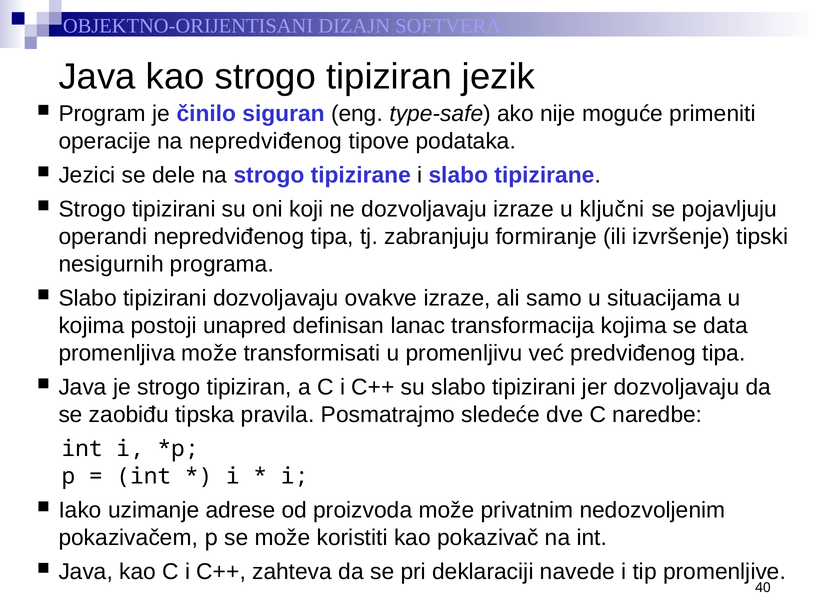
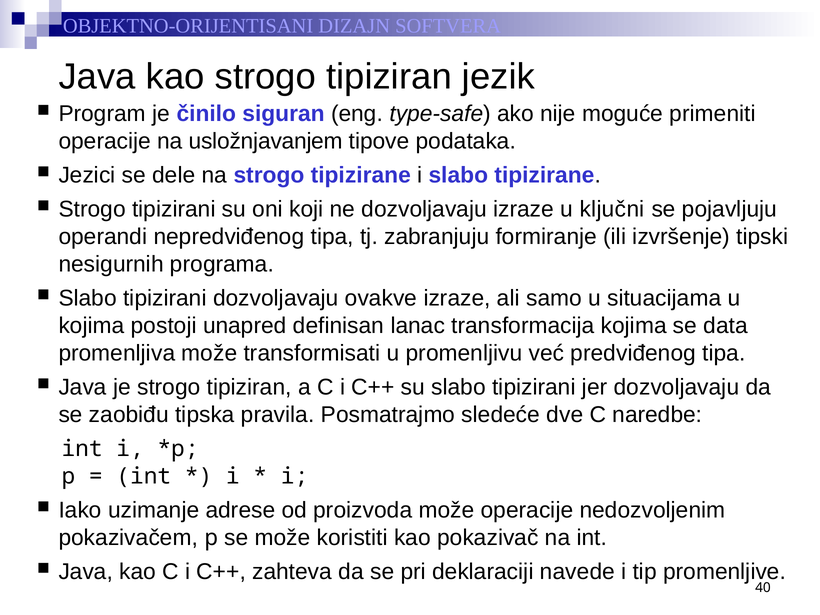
na nepredviđenog: nepredviđenog -> usložnjavanjem
može privatnim: privatnim -> operacije
